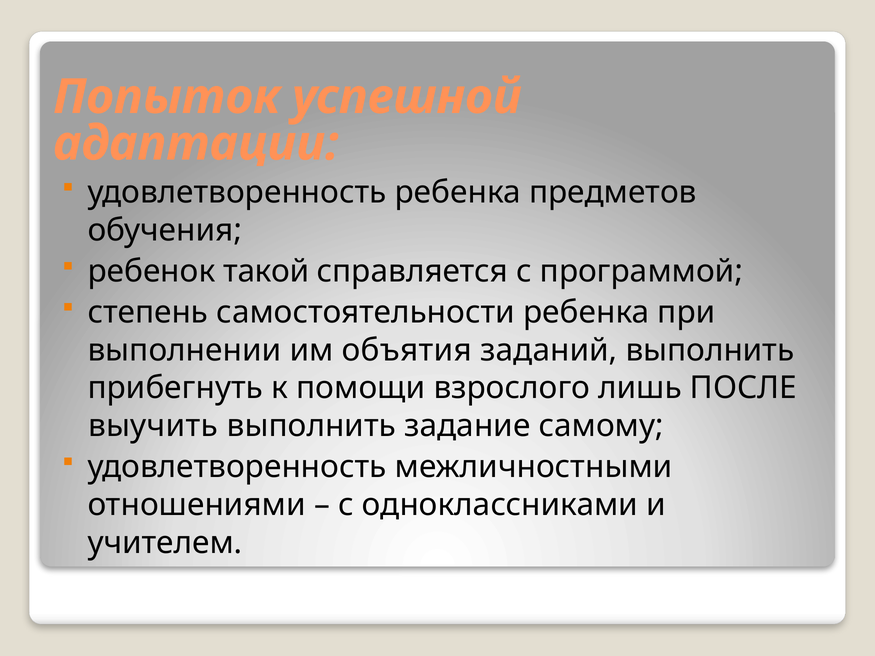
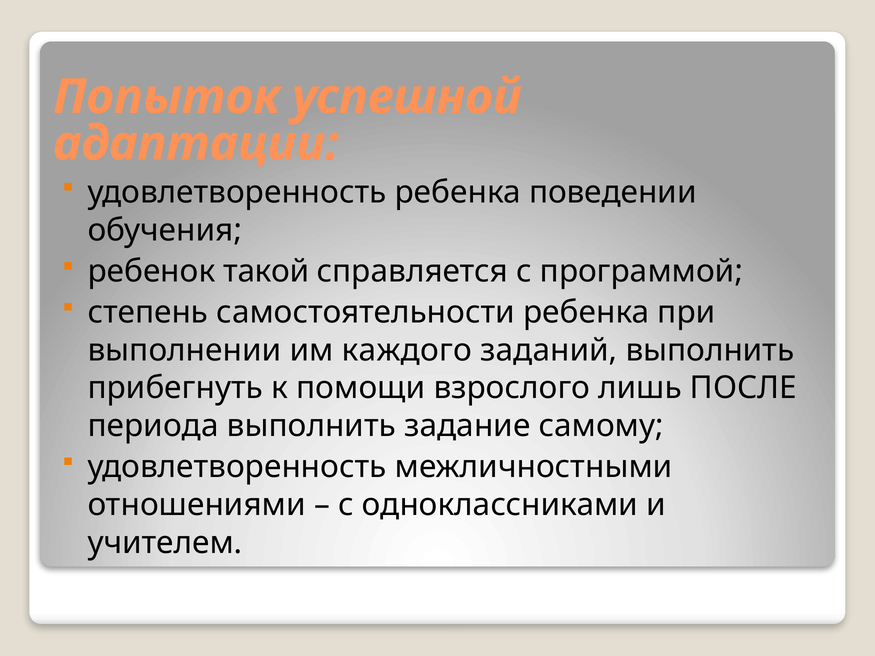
предметов: предметов -> поведении
объятия: объятия -> каждого
выучить: выучить -> периода
